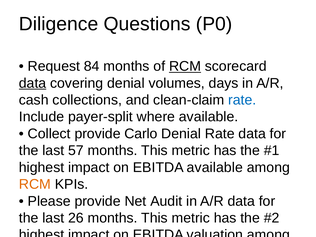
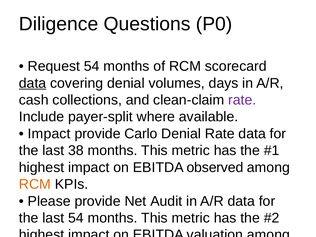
Request 84: 84 -> 54
RCM at (185, 66) underline: present -> none
rate at (242, 100) colour: blue -> purple
Collect at (49, 134): Collect -> Impact
57: 57 -> 38
EBITDA available: available -> observed
last 26: 26 -> 54
